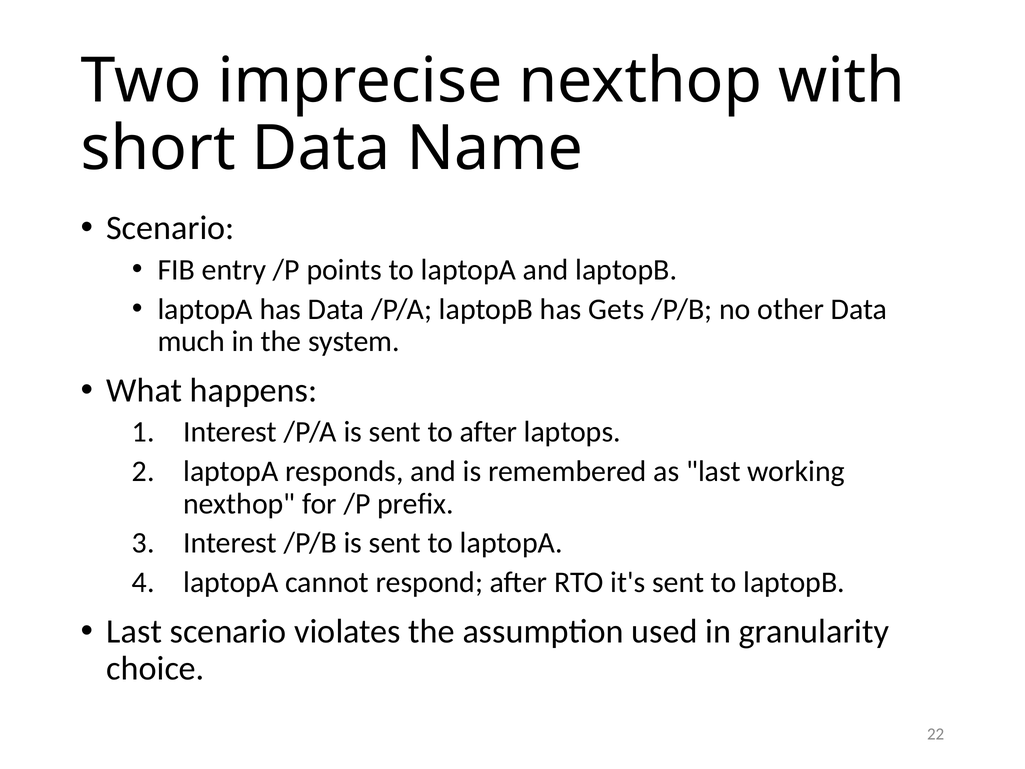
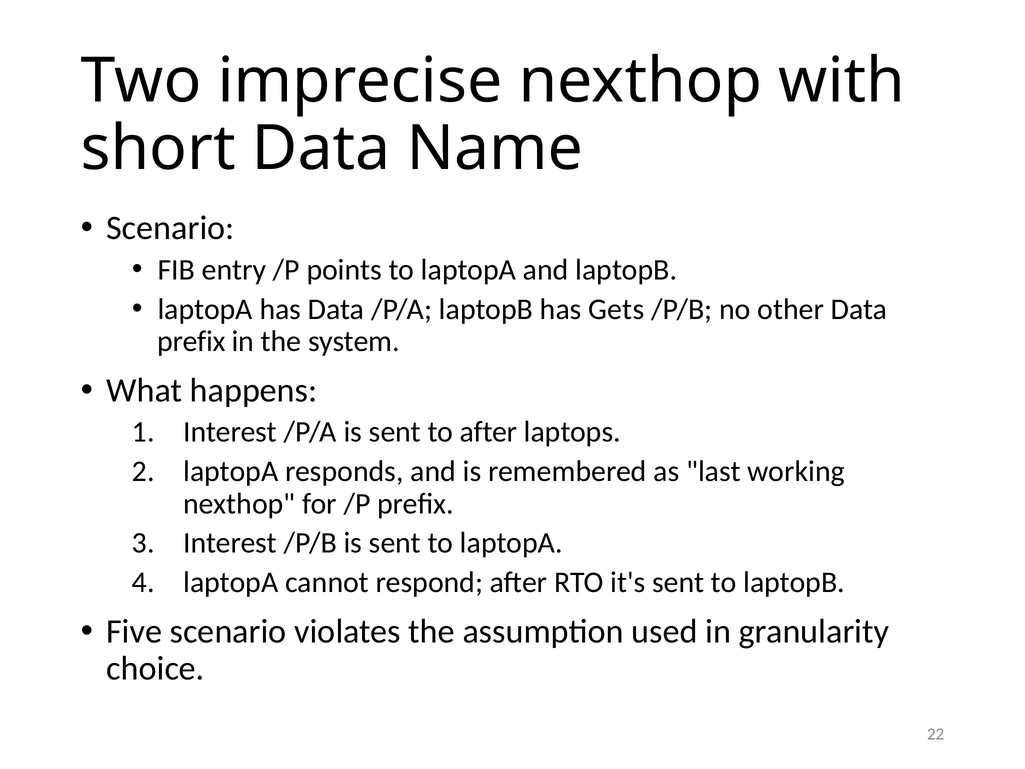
much at (191, 341): much -> prefix
Last at (134, 631): Last -> Five
